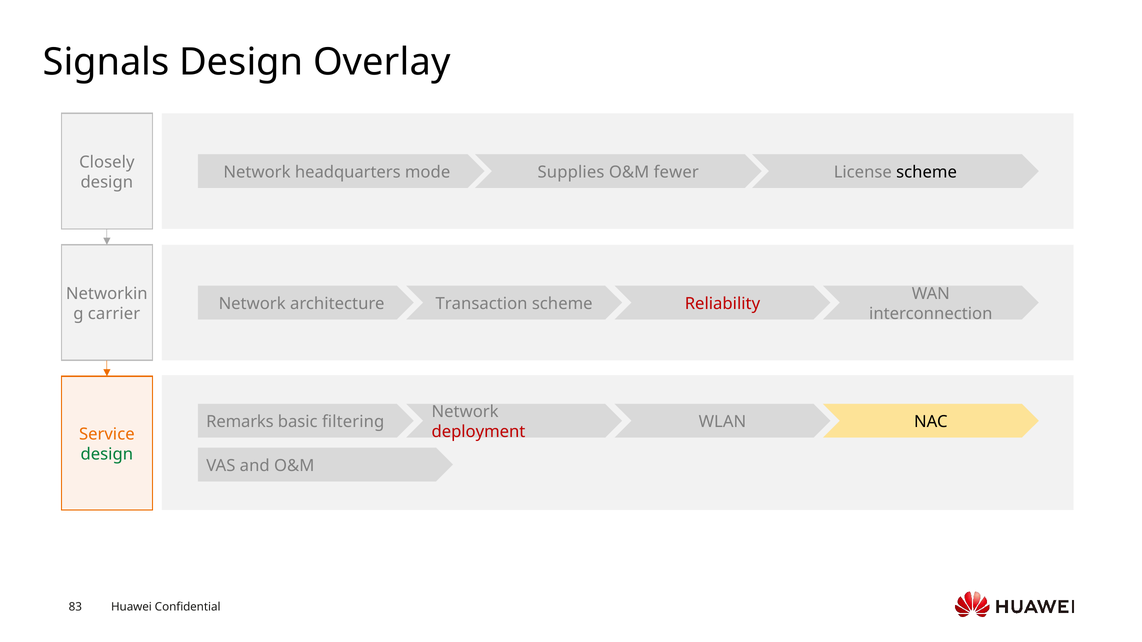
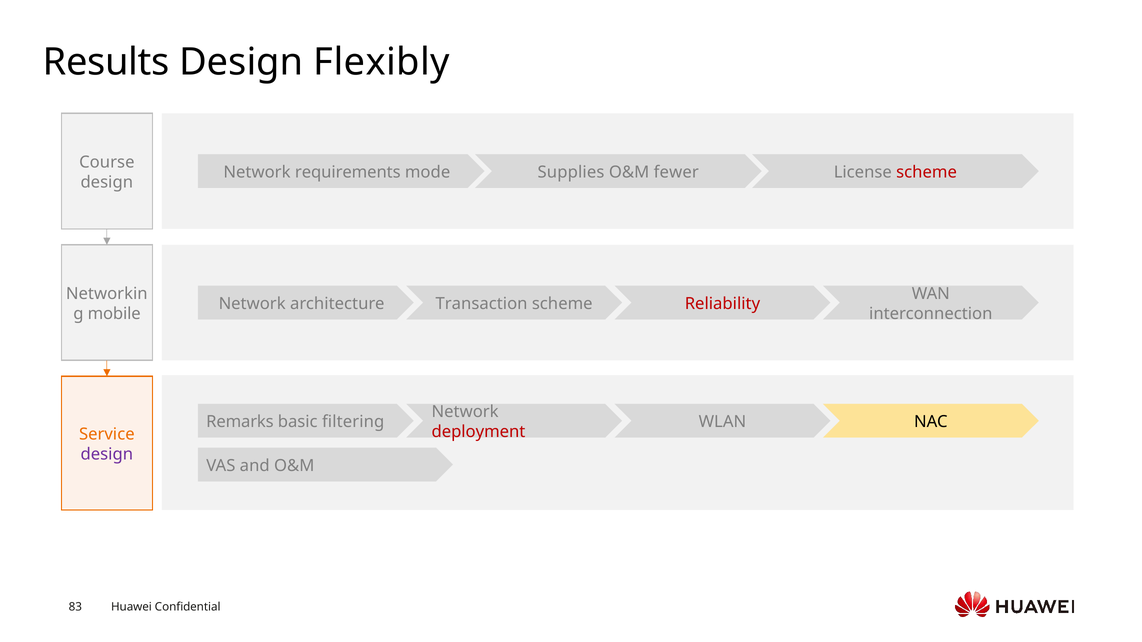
Signals: Signals -> Results
Overlay: Overlay -> Flexibly
Closely: Closely -> Course
headquarters: headquarters -> requirements
scheme at (927, 172) colour: black -> red
carrier: carrier -> mobile
design at (107, 455) colour: green -> purple
